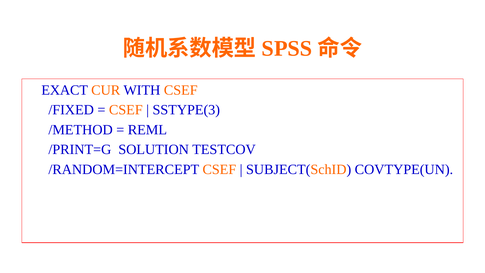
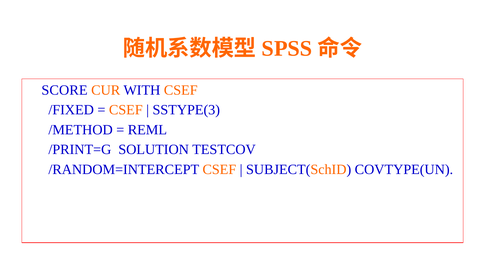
EXACT: EXACT -> SCORE
